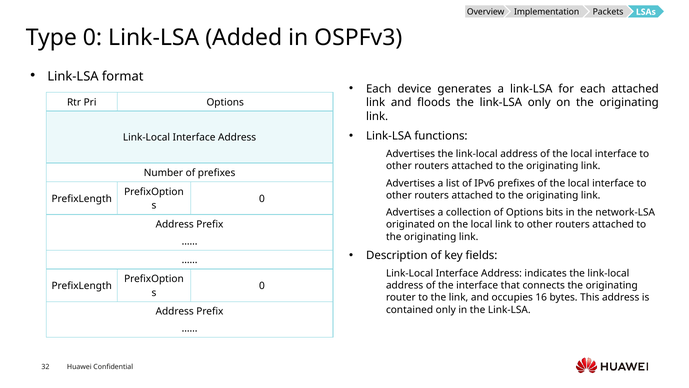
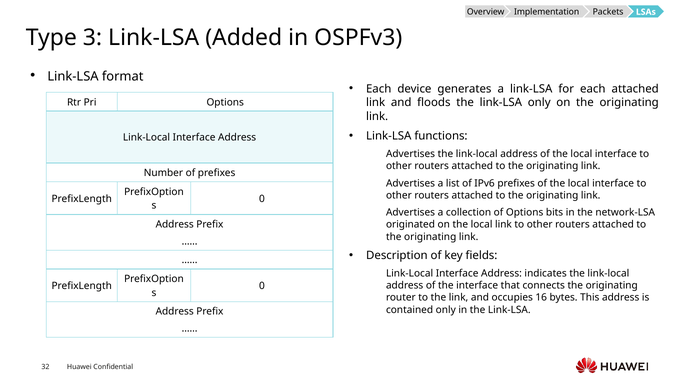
Type 0: 0 -> 3
